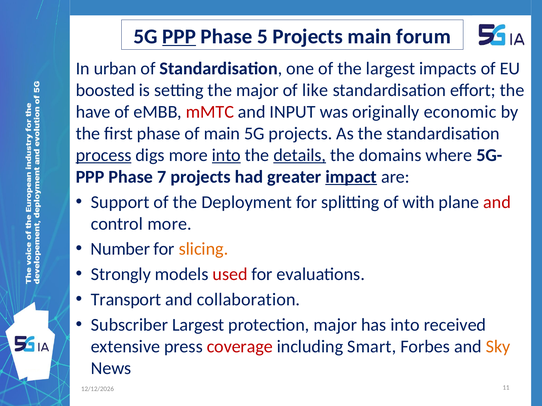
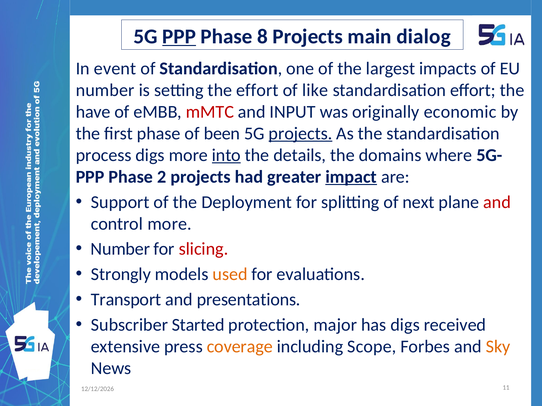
5: 5 -> 8
forum: forum -> dialog
urban: urban -> event
boosted at (105, 90): boosted -> number
the major: major -> effort
of main: main -> been
projects at (300, 134) underline: none -> present
process underline: present -> none
details underline: present -> none
7: 7 -> 2
with: with -> next
slicing colour: orange -> red
used colour: red -> orange
collaboration: collaboration -> presentations
Subscriber Largest: Largest -> Started
has into: into -> digs
coverage colour: red -> orange
Smart: Smart -> Scope
